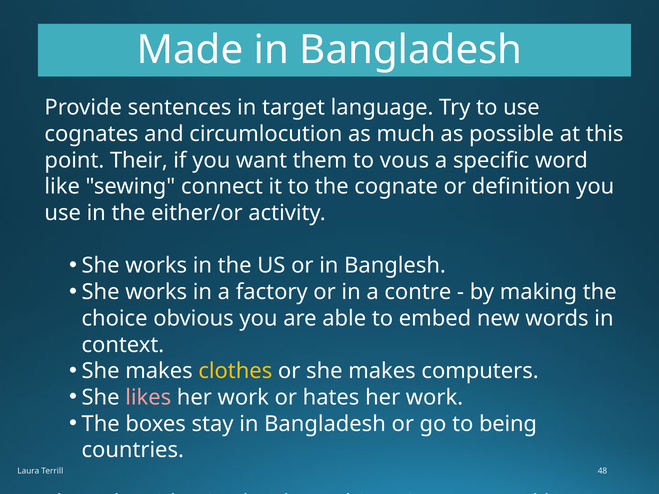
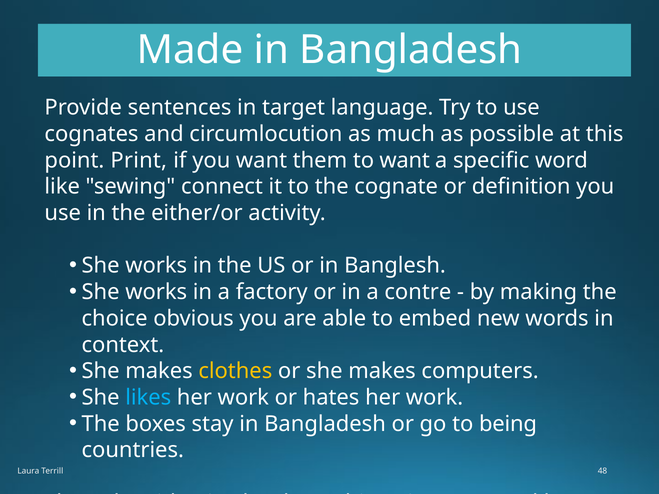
point Their: Their -> Print
to vous: vous -> want
likes colour: pink -> light blue
